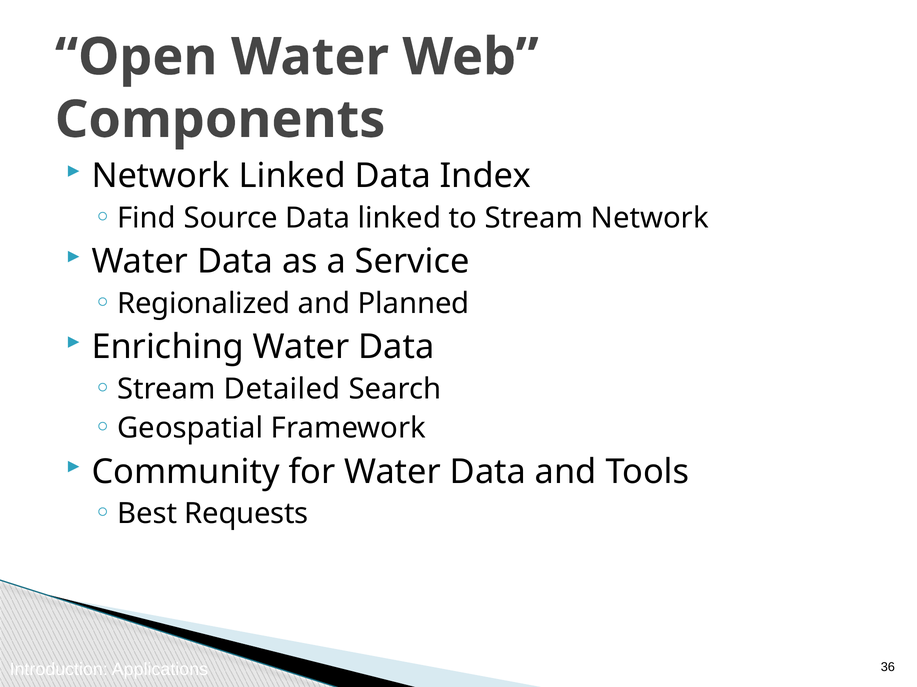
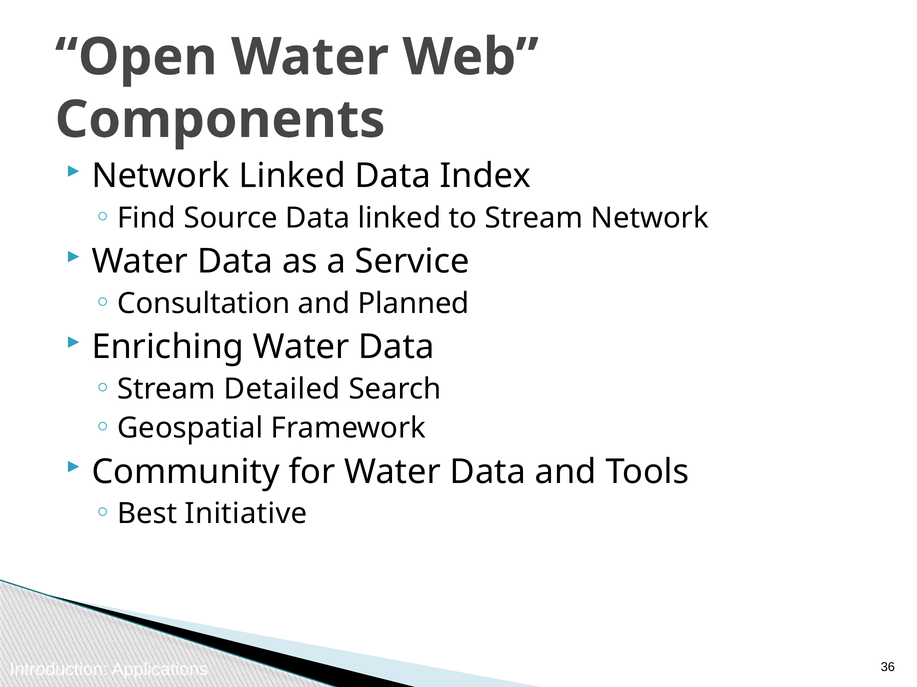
Regionalized: Regionalized -> Consultation
Requests: Requests -> Initiative
